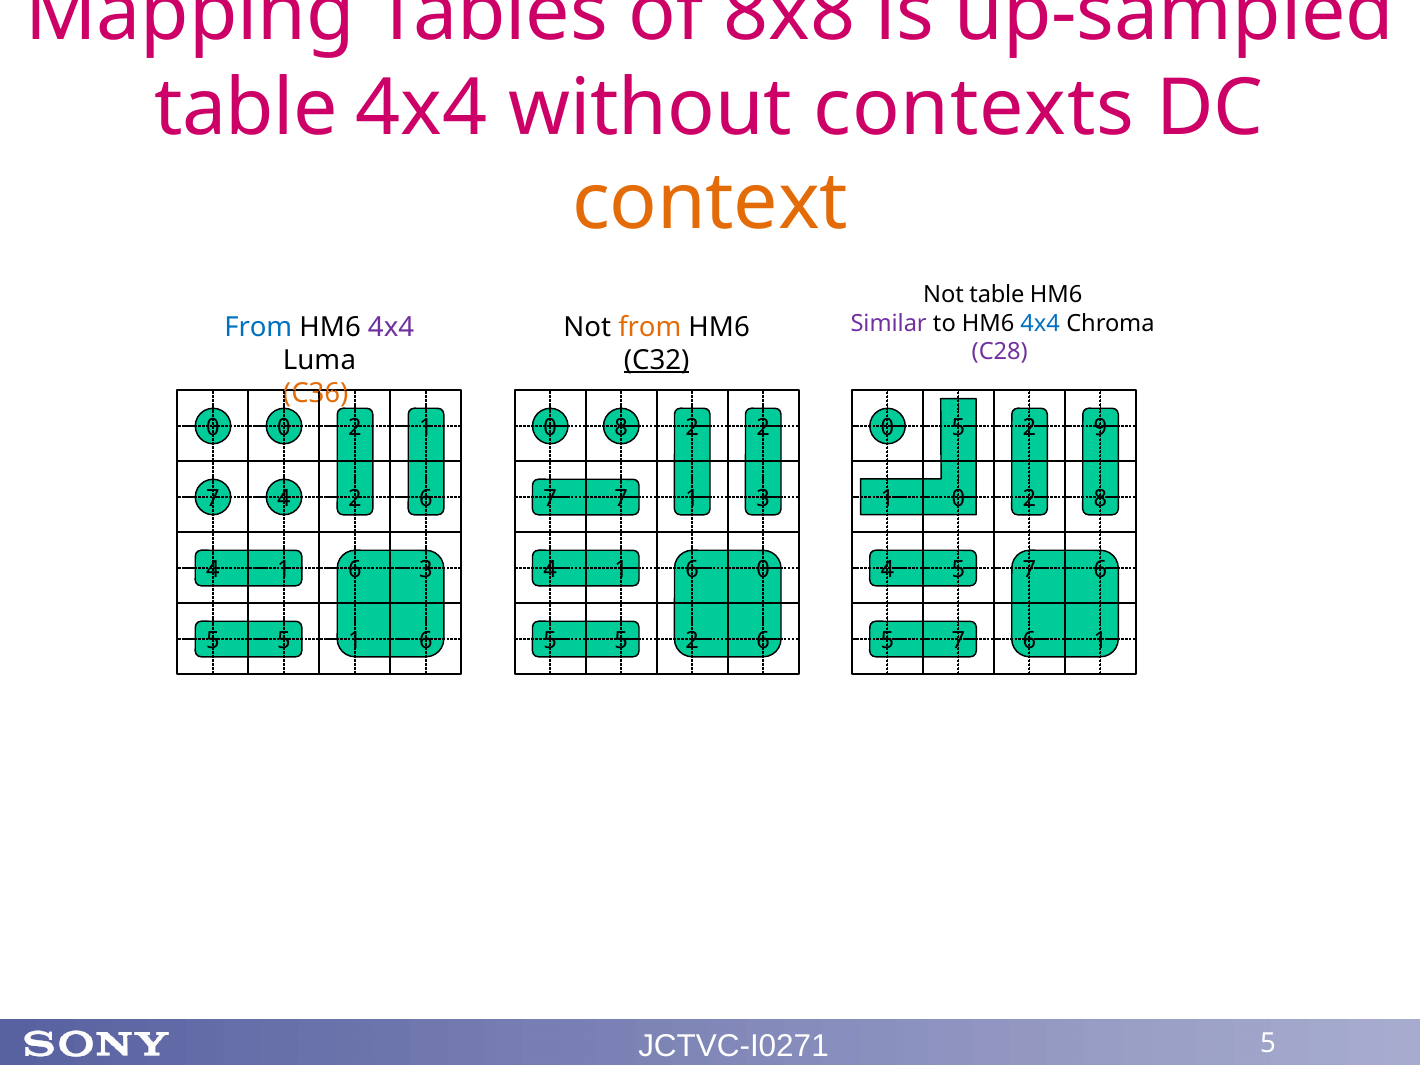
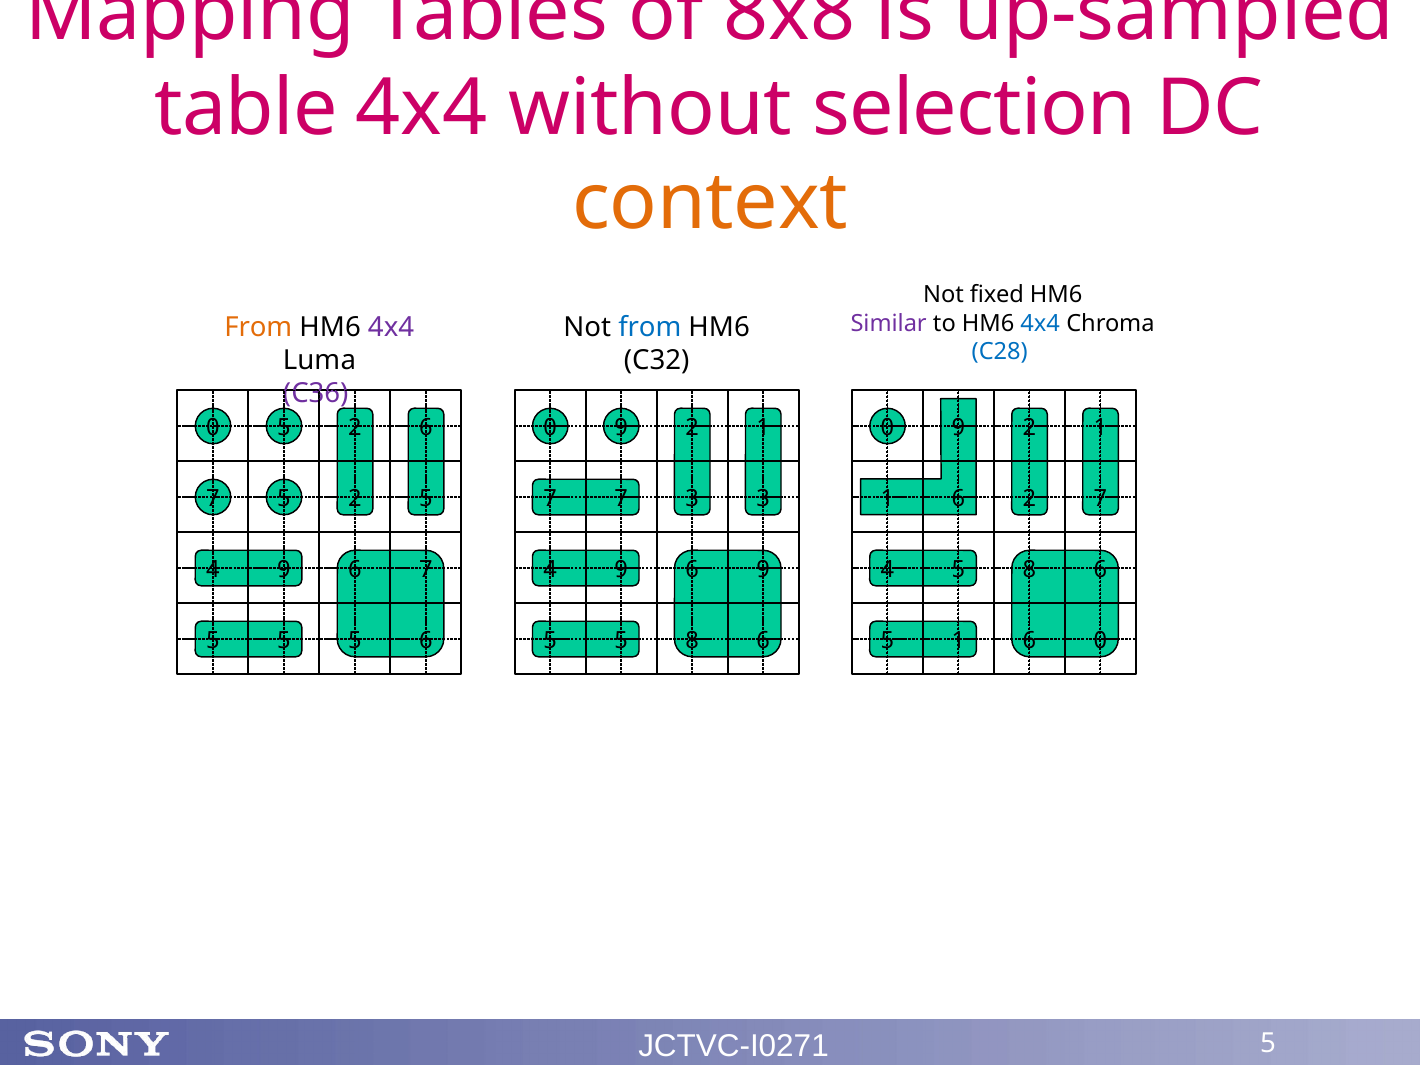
contexts: contexts -> selection
Not table: table -> fixed
From at (258, 327) colour: blue -> orange
from at (650, 327) colour: orange -> blue
C28 colour: purple -> blue
C32 underline: present -> none
C36 colour: orange -> purple
0 0: 0 -> 5
2 1: 1 -> 6
8 at (621, 428): 8 -> 9
2 at (763, 428): 2 -> 1
5 at (958, 428): 5 -> 9
9 at (1100, 428): 9 -> 1
4 at (284, 499): 4 -> 5
6 at (426, 499): 6 -> 5
7 1: 1 -> 3
0 at (958, 499): 0 -> 6
2 8: 8 -> 7
1 at (284, 570): 1 -> 9
3 at (426, 570): 3 -> 7
1 at (621, 570): 1 -> 9
6 0: 0 -> 9
4 5 7: 7 -> 8
5 5 1: 1 -> 5
5 5 2: 2 -> 8
7 at (958, 641): 7 -> 1
6 1: 1 -> 0
